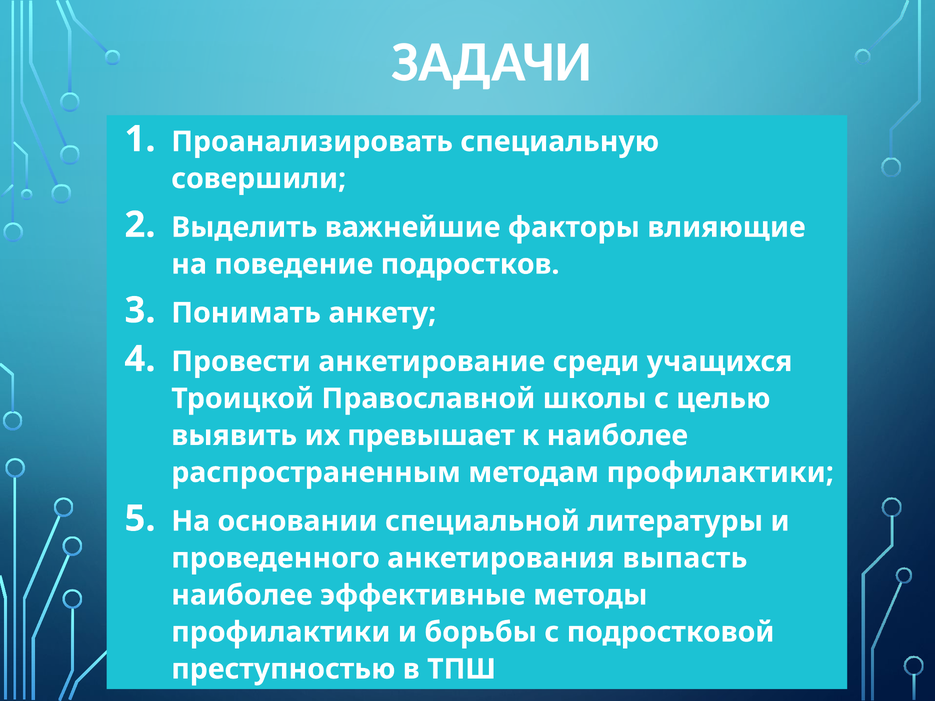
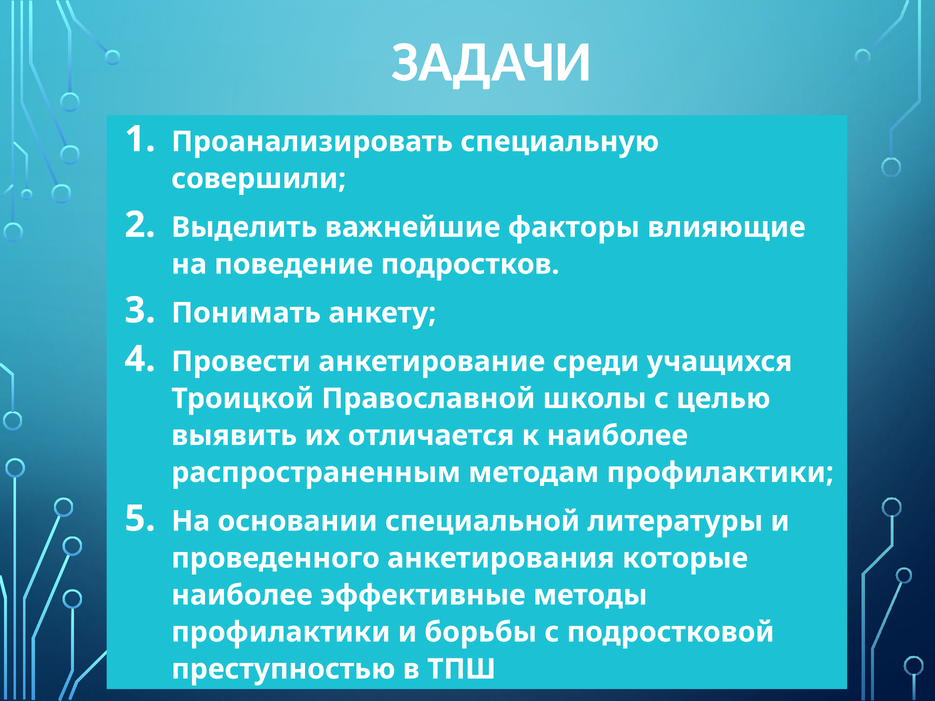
превышает: превышает -> отличается
выпасть: выпасть -> которые
